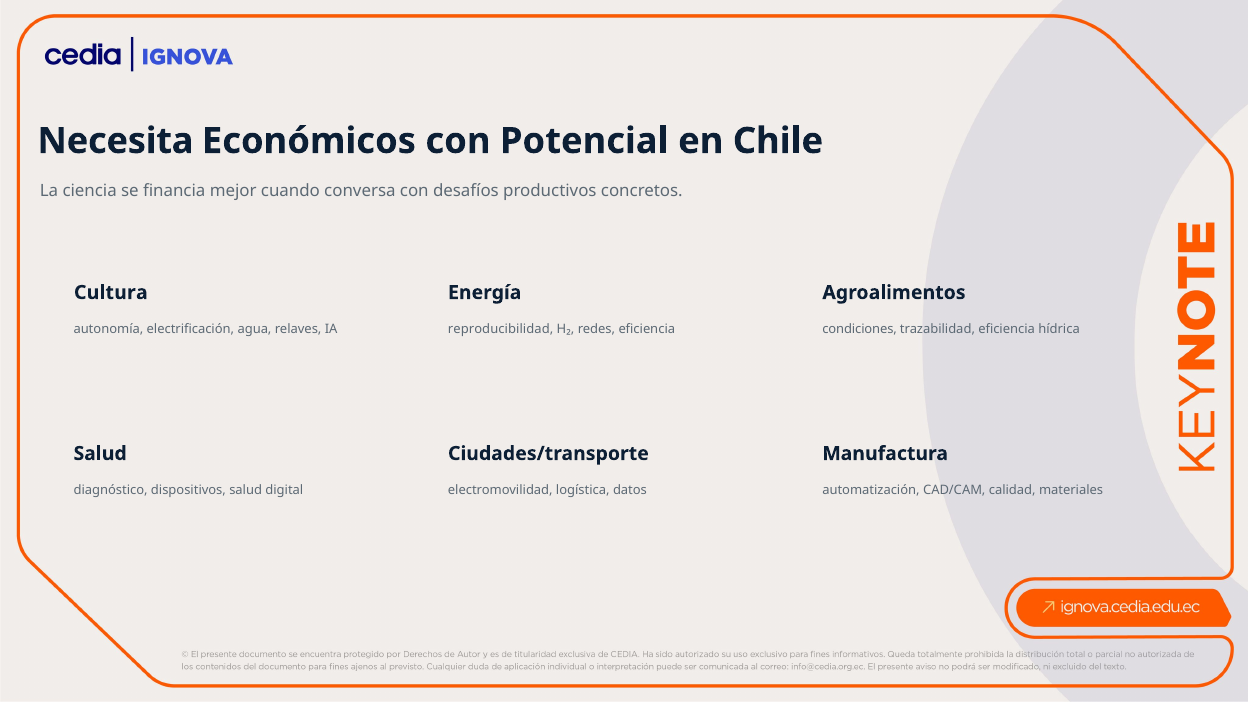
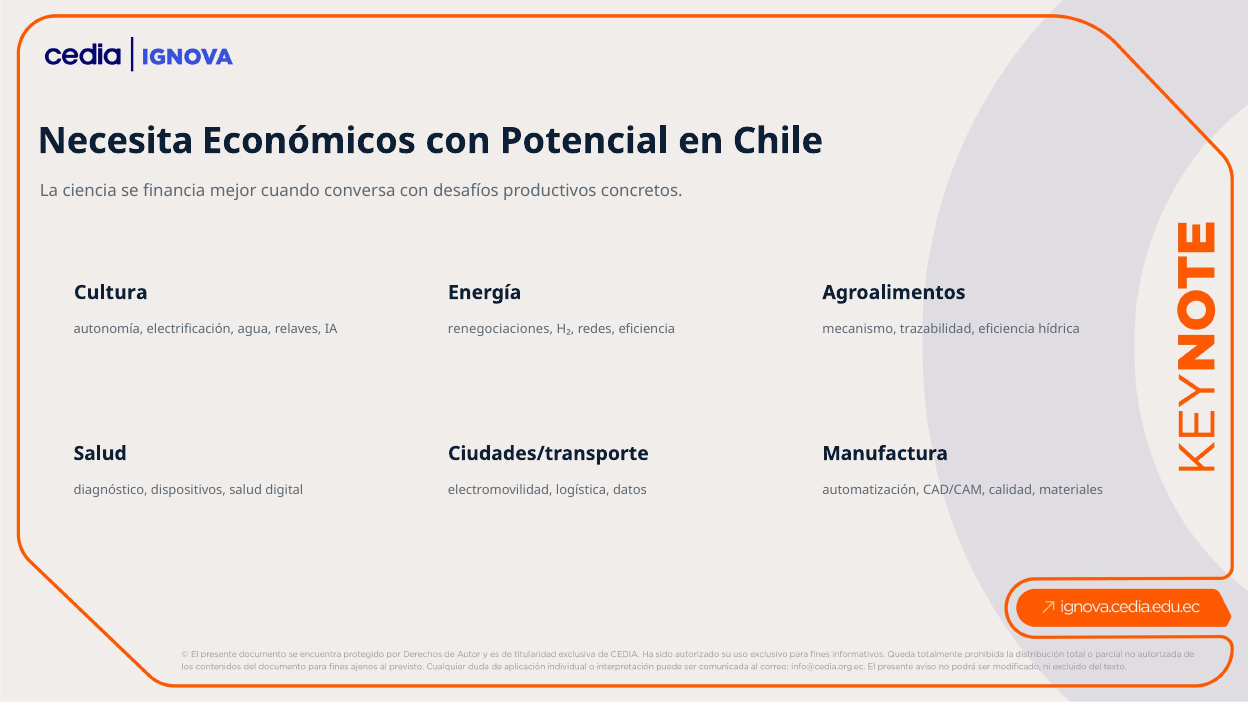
reproducibilidad: reproducibilidad -> renegociaciones
condiciones: condiciones -> mecanismo
